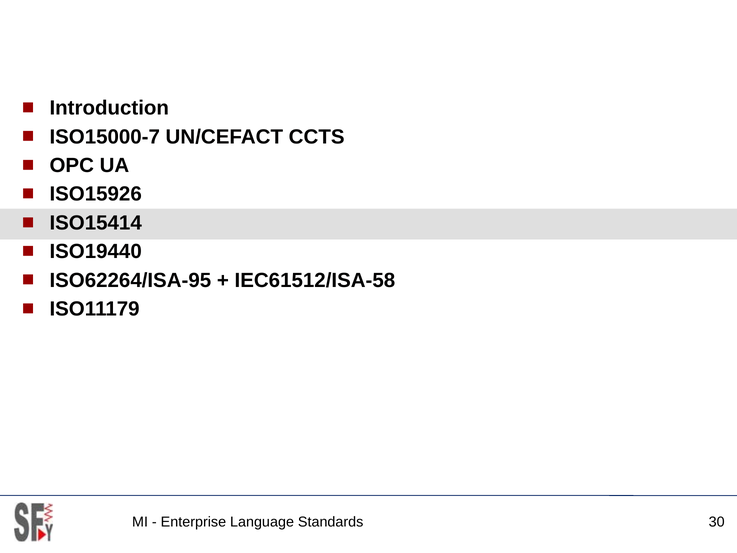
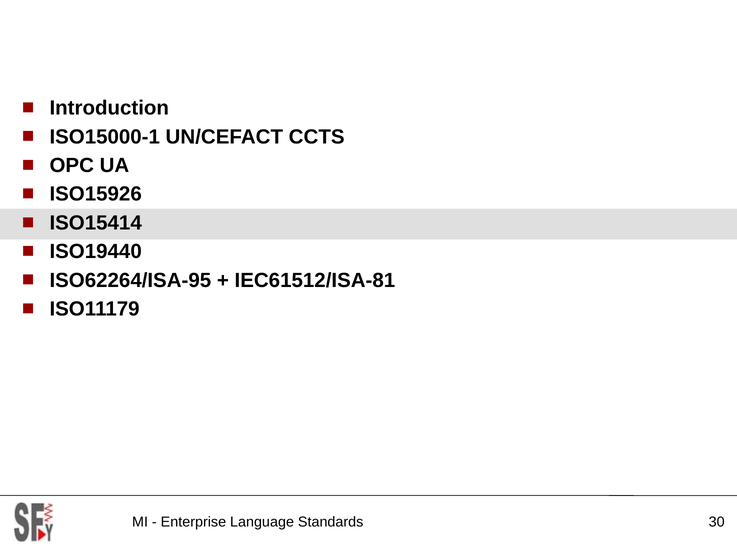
ISO15000-7: ISO15000-7 -> ISO15000-1
IEC61512/ISA-58: IEC61512/ISA-58 -> IEC61512/ISA-81
